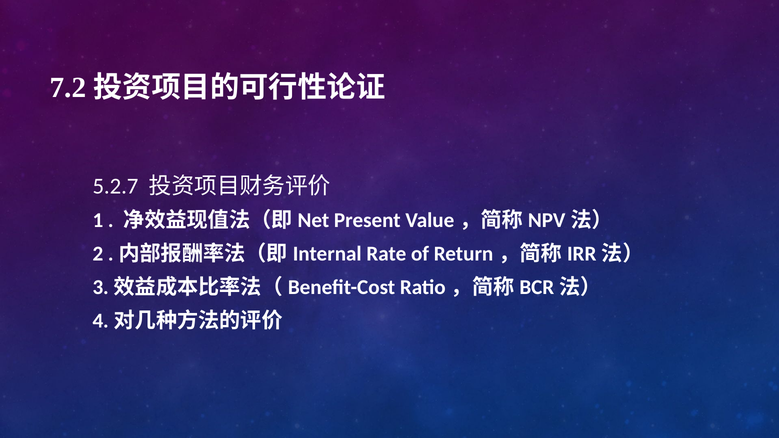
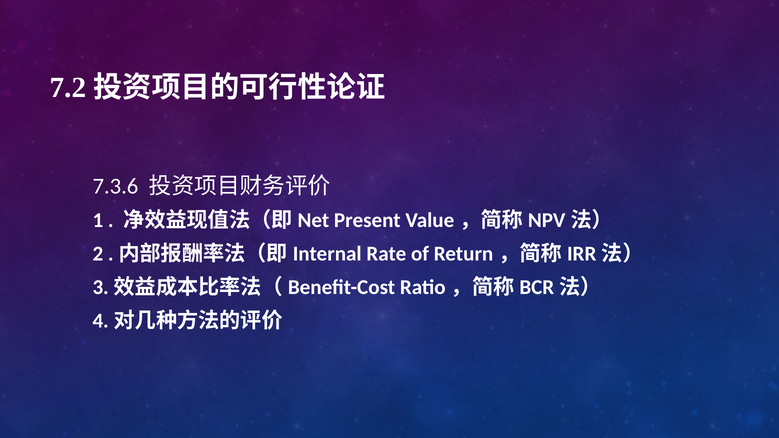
5.2.7: 5.2.7 -> 7.3.6
